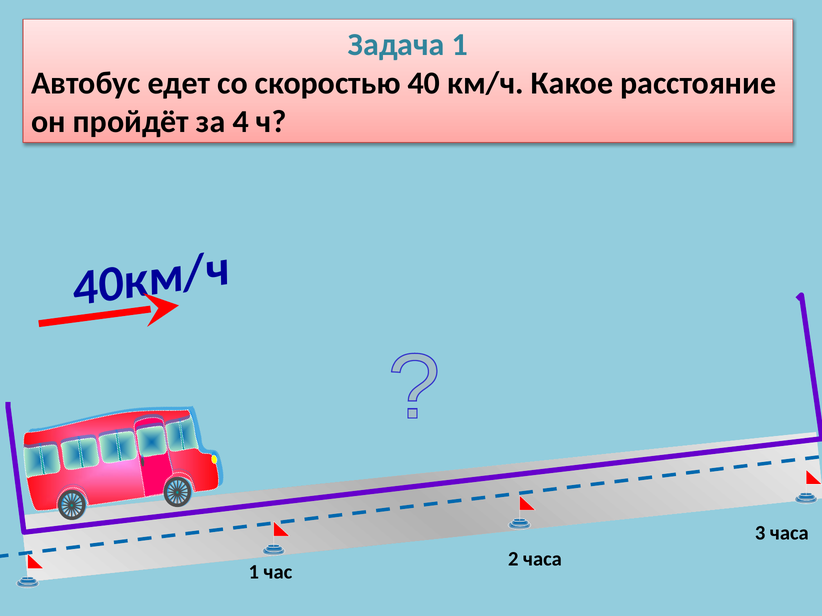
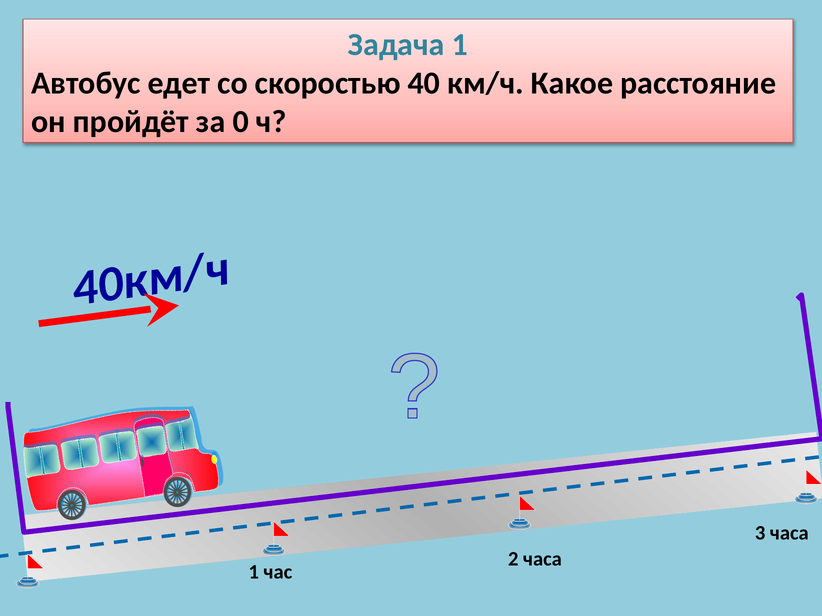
за 4: 4 -> 0
